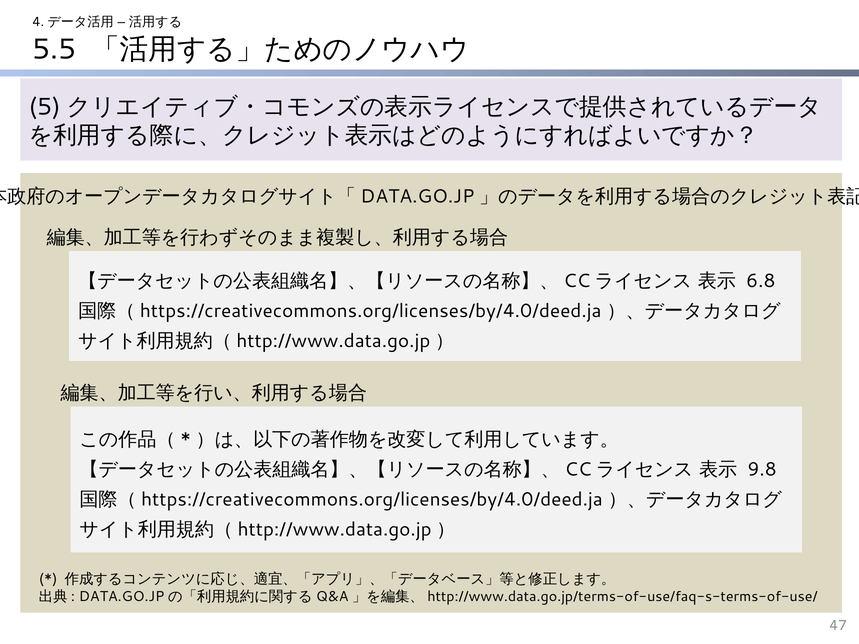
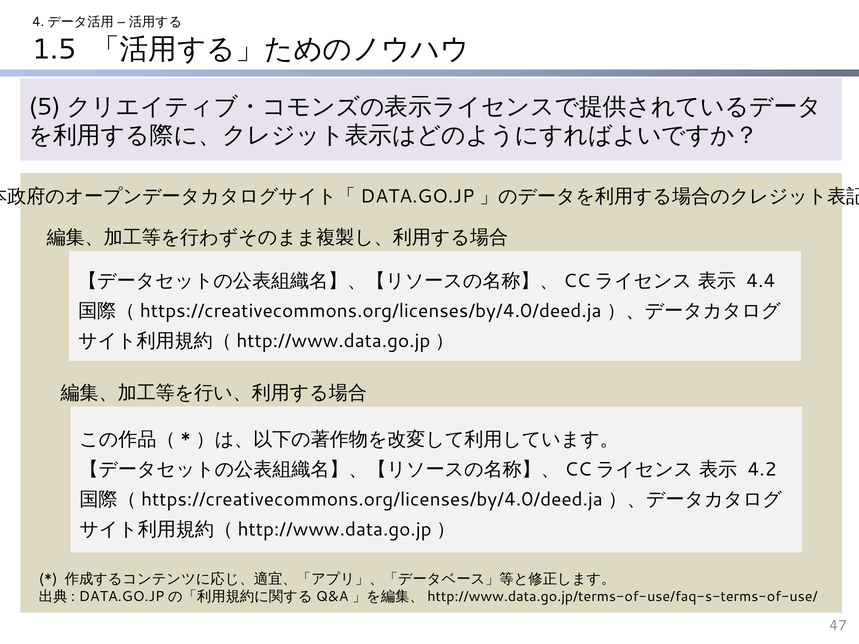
5.5: 5.5 -> 1.5
6.8: 6.8 -> 4.4
9.8: 9.8 -> 4.2
